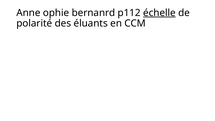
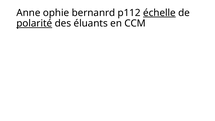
polarité underline: none -> present
